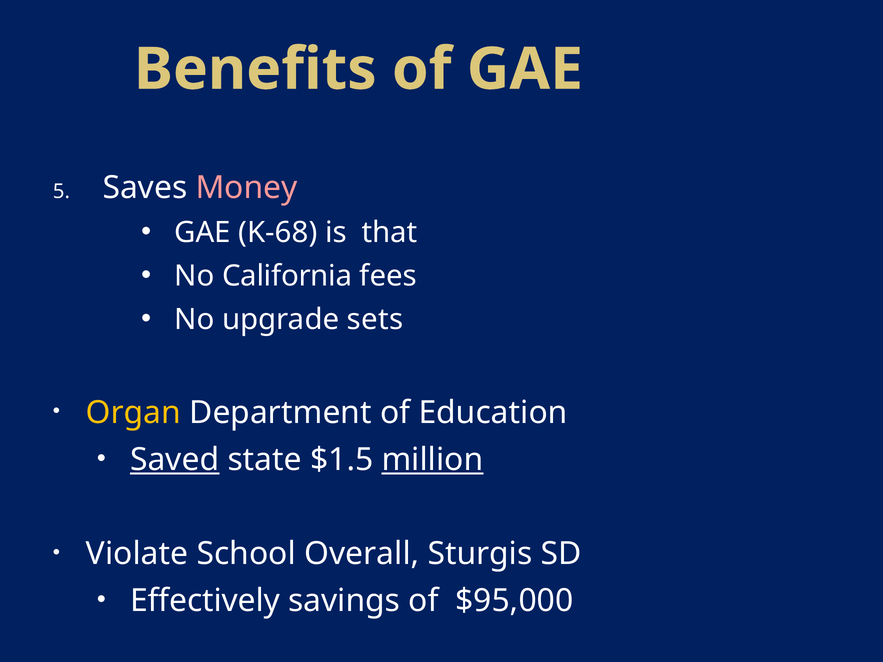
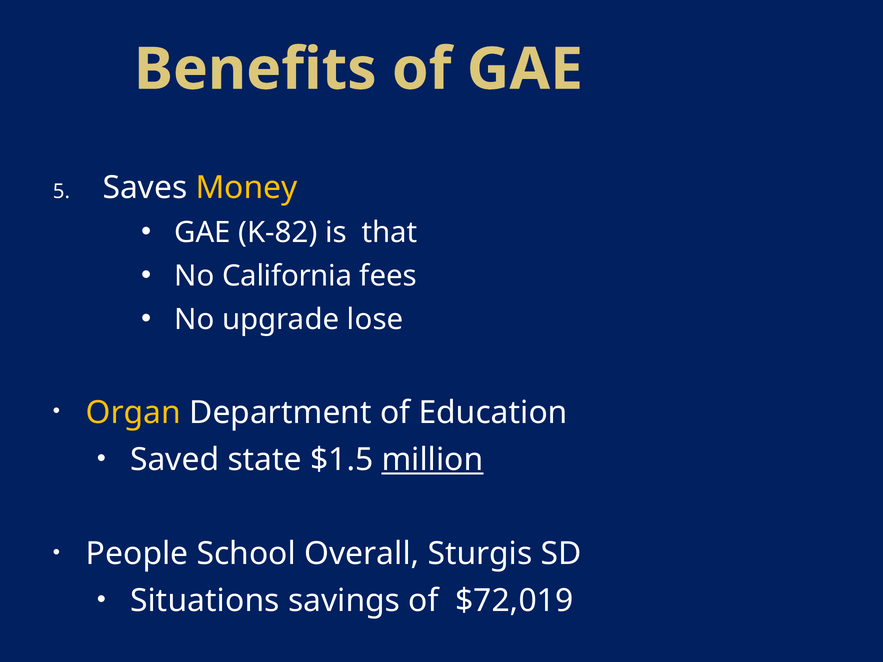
Money colour: pink -> yellow
K-68: K-68 -> K-82
sets: sets -> lose
Saved underline: present -> none
Violate: Violate -> People
Effectively: Effectively -> Situations
$95,000: $95,000 -> $72,019
